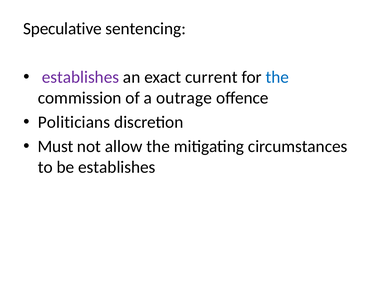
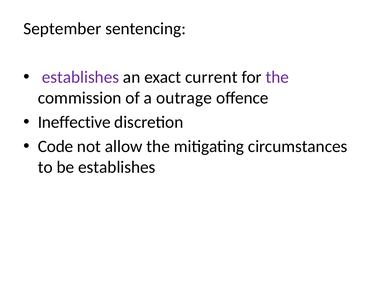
Speculative: Speculative -> September
the at (277, 77) colour: blue -> purple
Politicians: Politicians -> Ineffective
Must: Must -> Code
